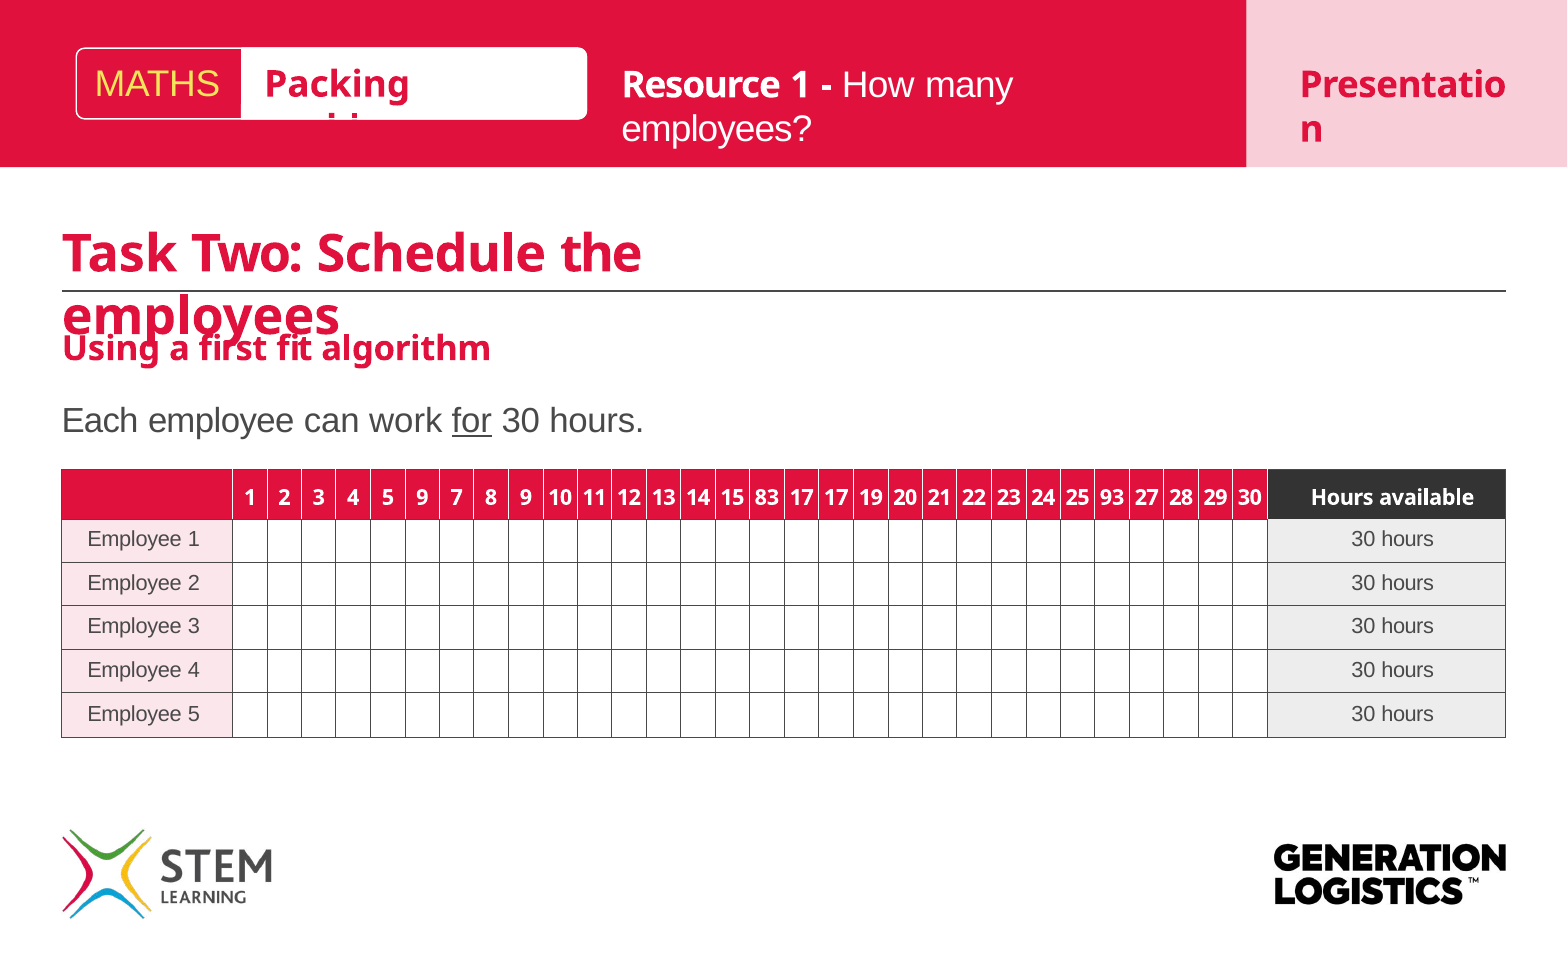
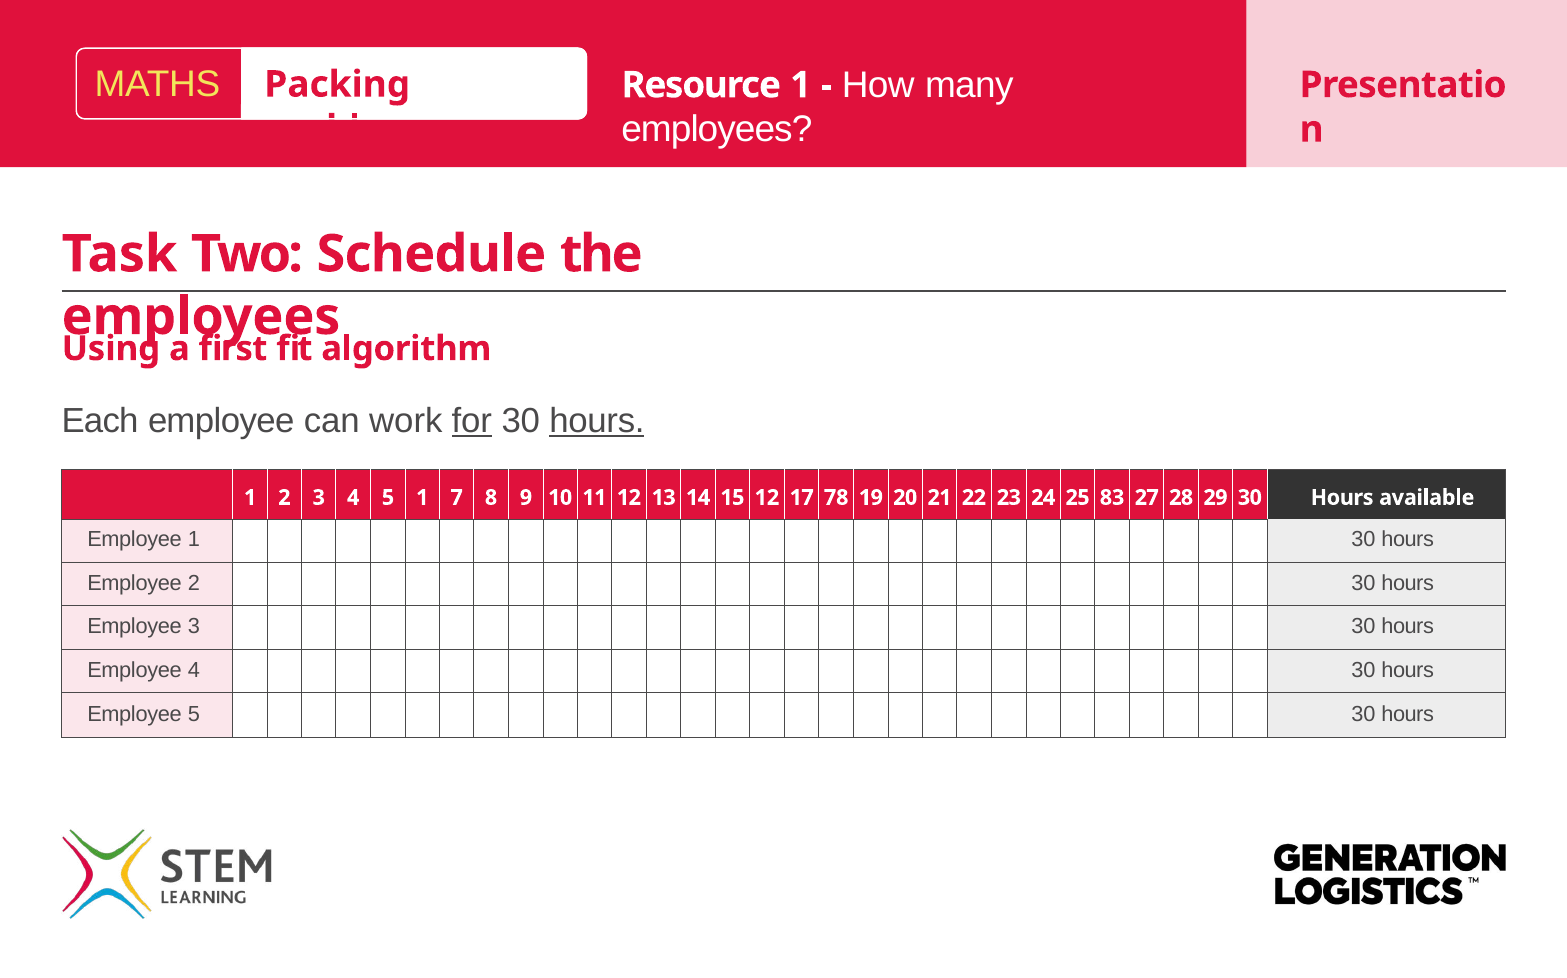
hours at (597, 421) underline: none -> present
5 9: 9 -> 1
15 83: 83 -> 12
17 17: 17 -> 78
93: 93 -> 83
